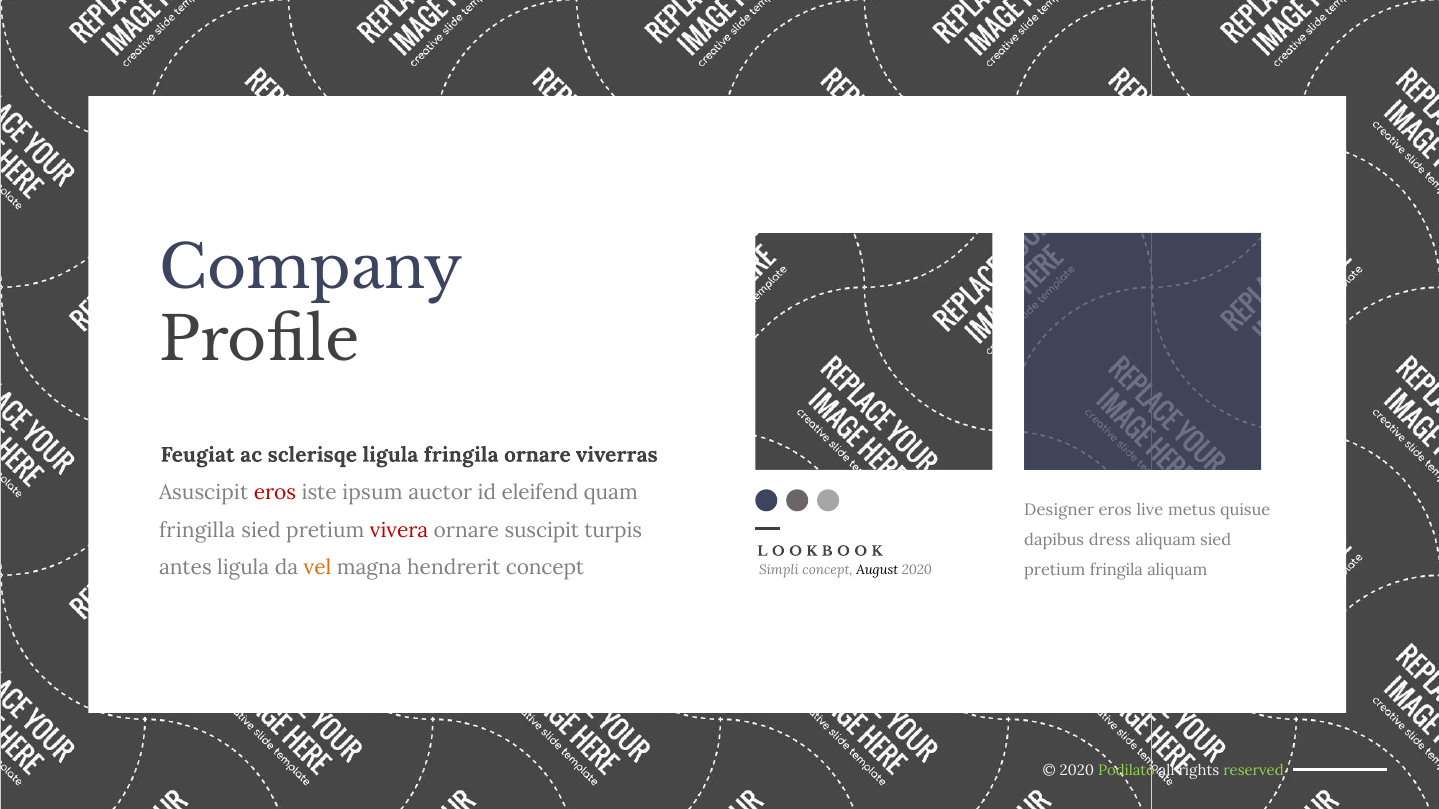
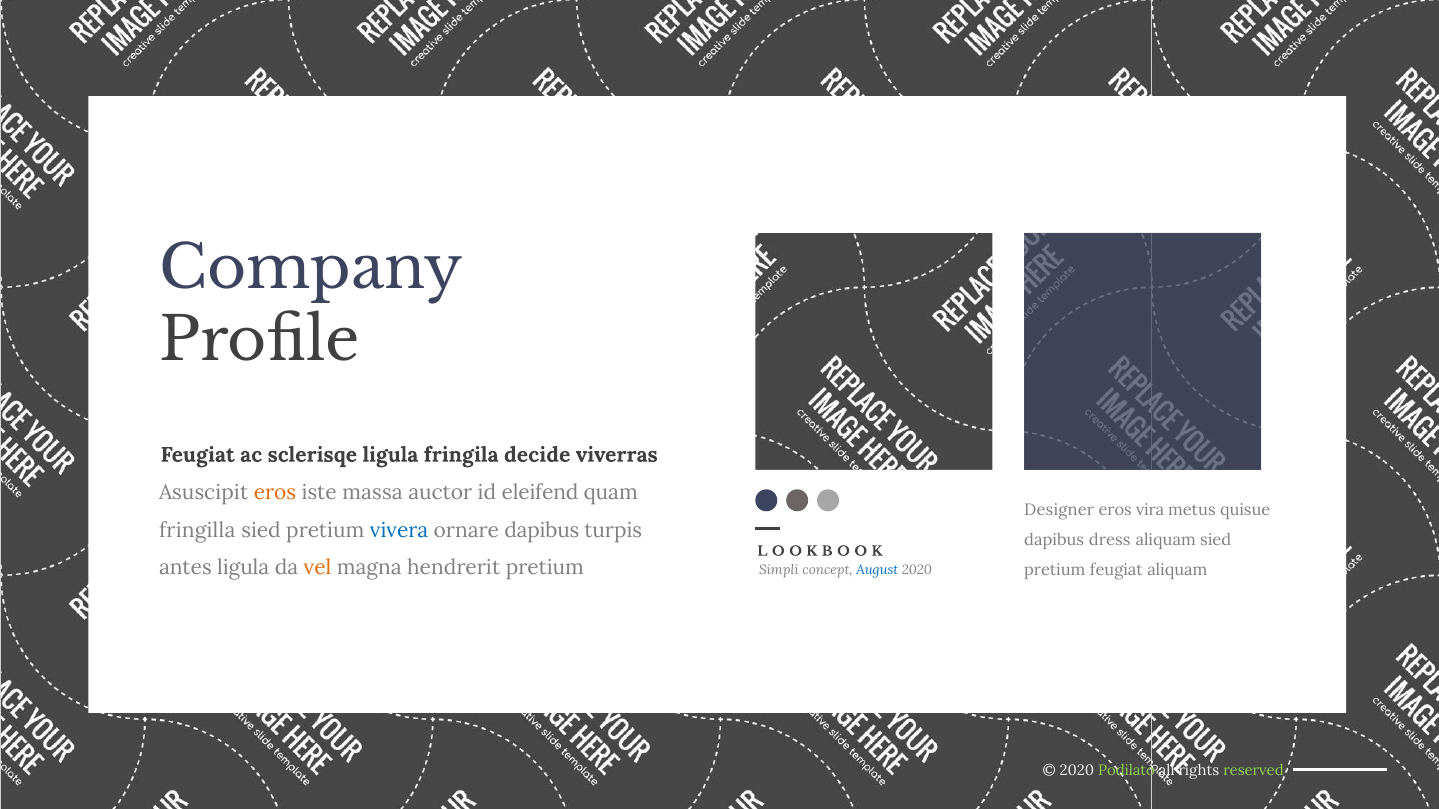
fringila ornare: ornare -> decide
eros at (275, 493) colour: red -> orange
ipsum: ipsum -> massa
live: live -> vira
vivera colour: red -> blue
ornare suscipit: suscipit -> dapibus
hendrerit concept: concept -> pretium
pretium fringila: fringila -> feugiat
August colour: black -> blue
